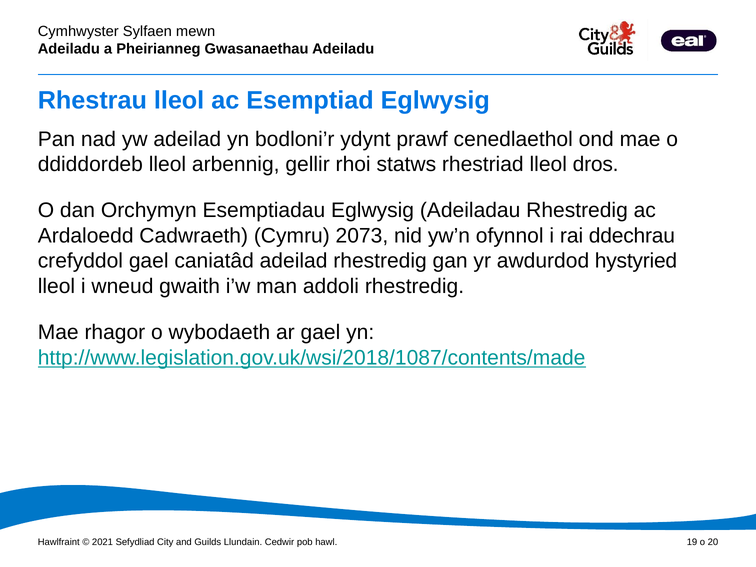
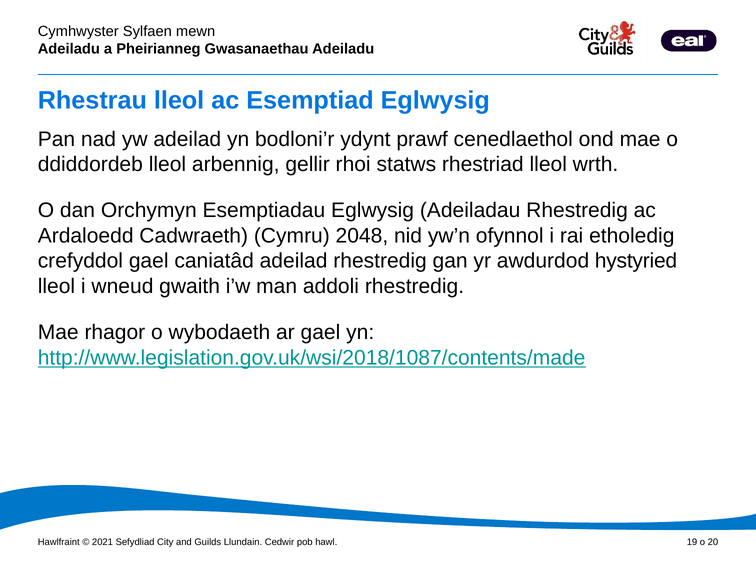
dros: dros -> wrth
2073: 2073 -> 2048
ddechrau: ddechrau -> etholedig
